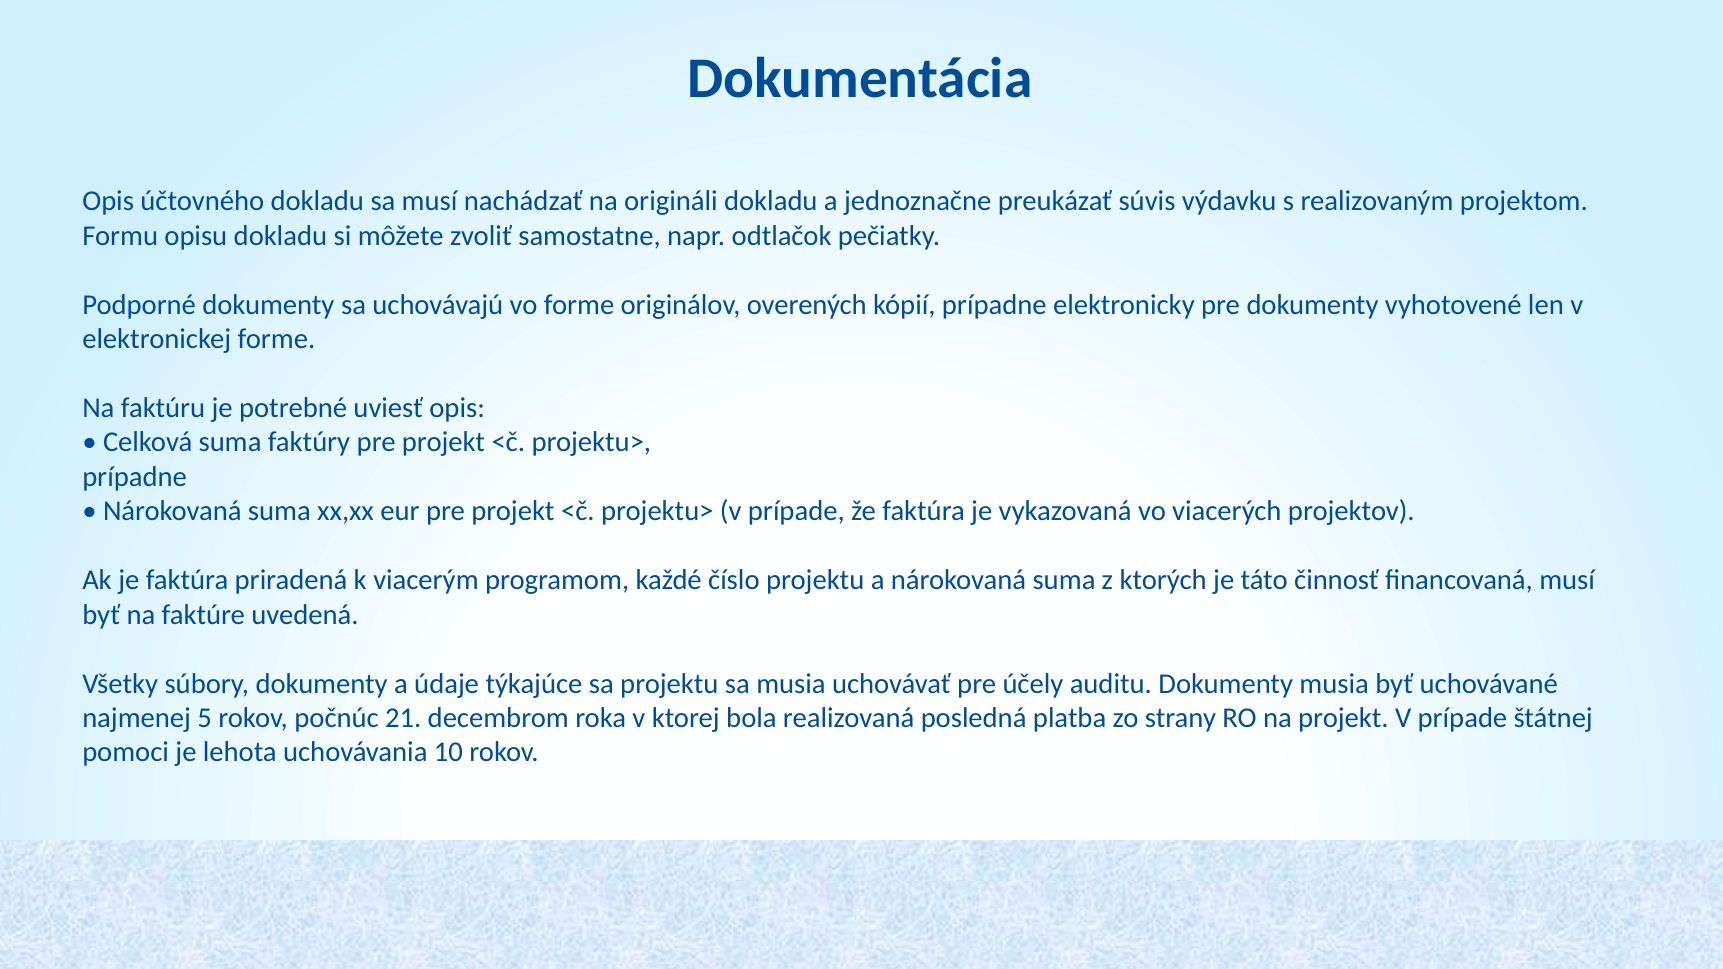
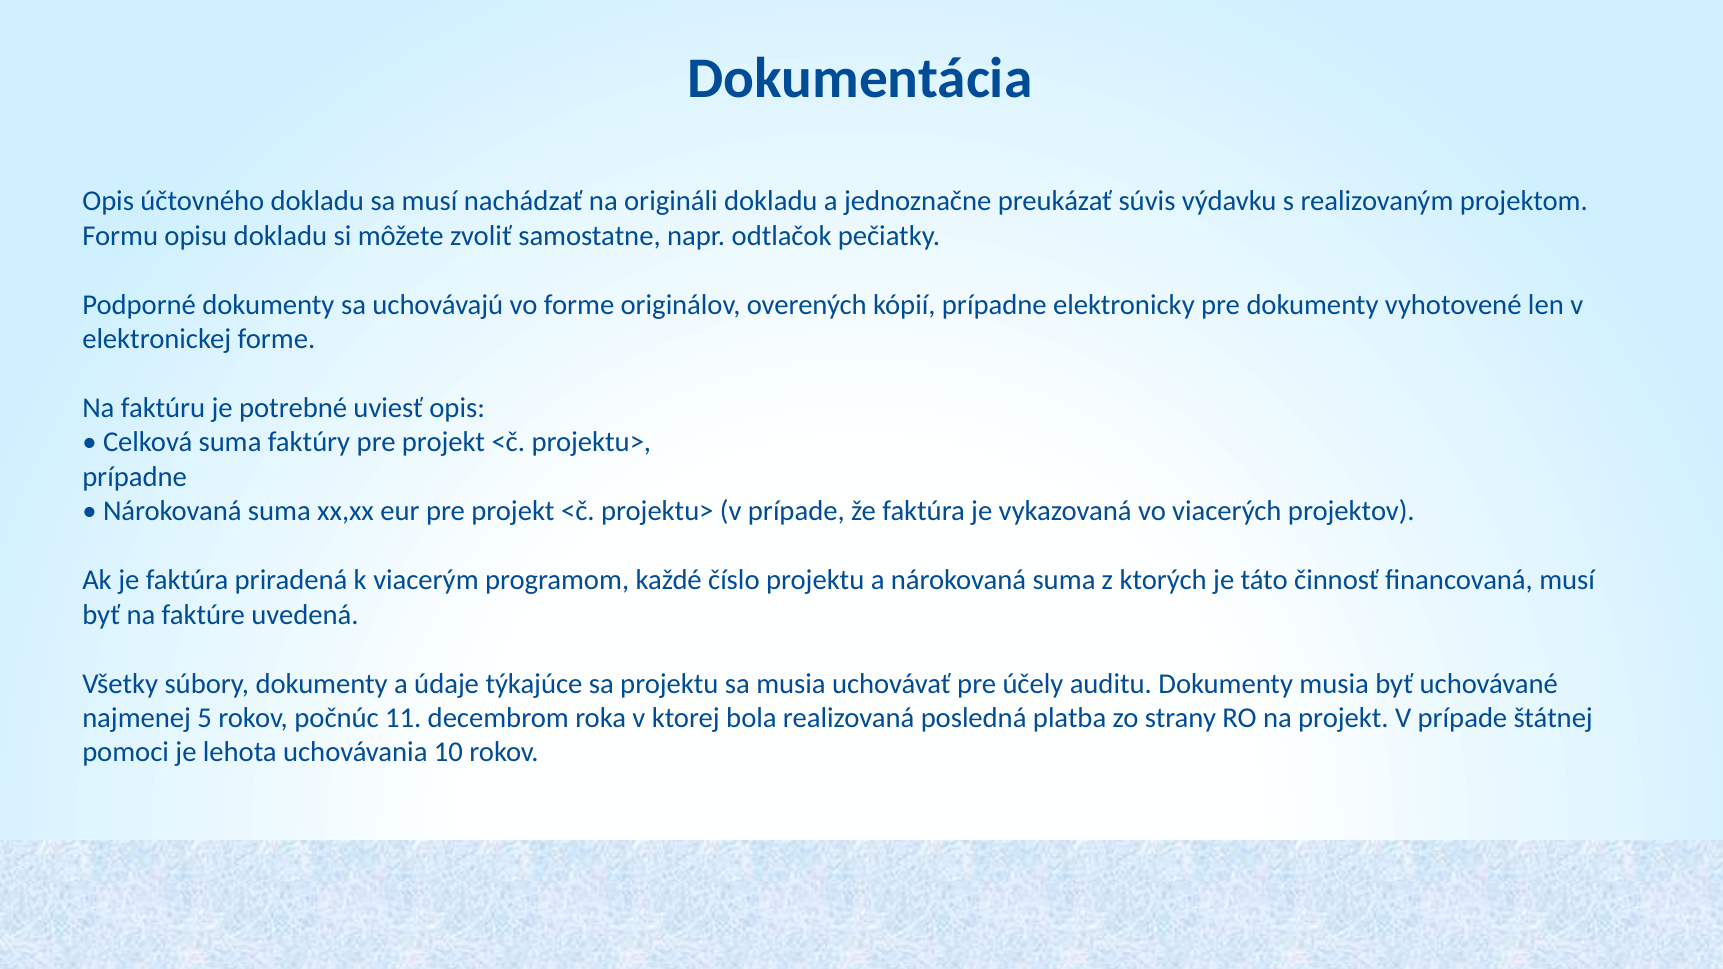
21: 21 -> 11
